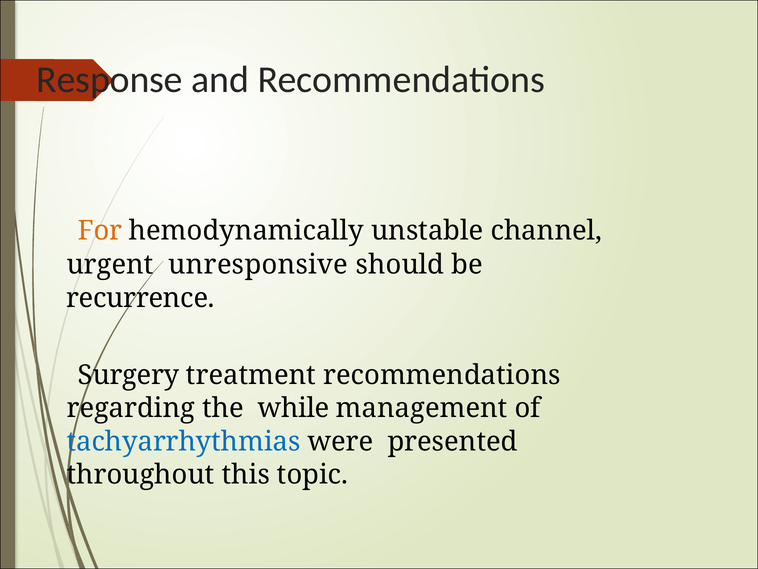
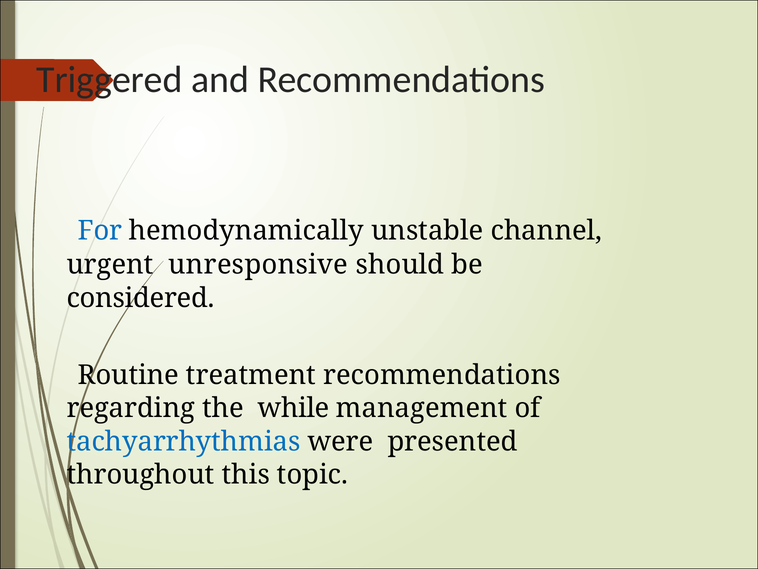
Response: Response -> Triggered
For colour: orange -> blue
recurrence: recurrence -> considered
Surgery: Surgery -> Routine
